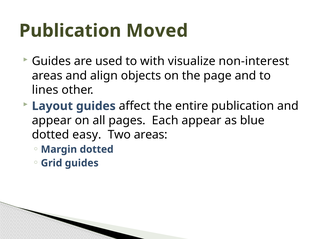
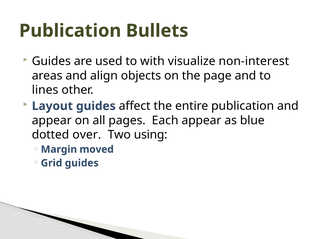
Moved: Moved -> Bullets
easy: easy -> over
Two areas: areas -> using
Margin dotted: dotted -> moved
